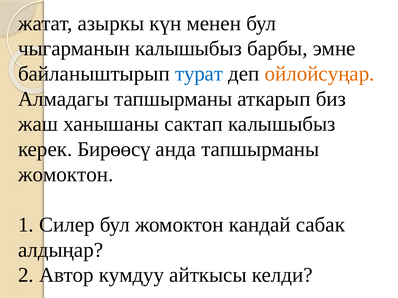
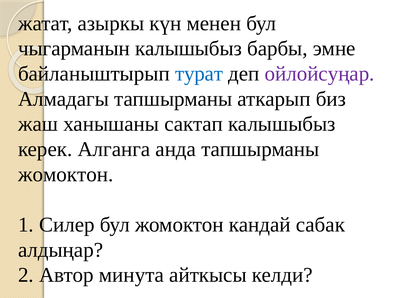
ойлойсуңар colour: orange -> purple
Бирөөсү: Бирөөсү -> Алганга
кумдуу: кумдуу -> минута
